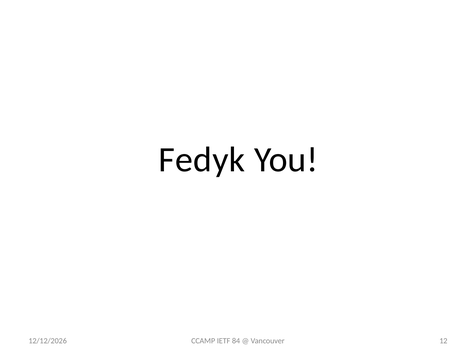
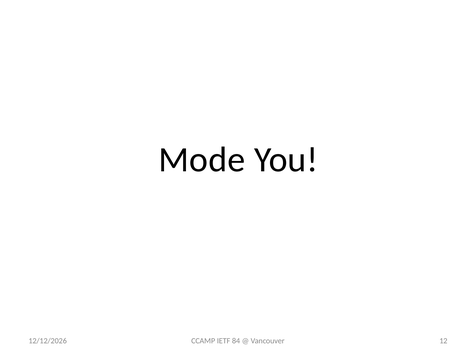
Fedyk: Fedyk -> Mode
